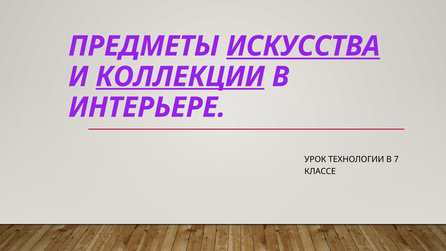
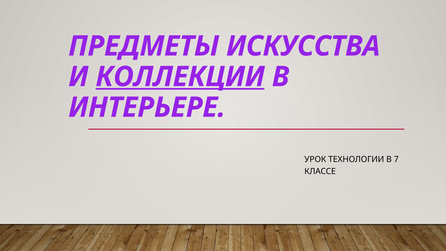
ИСКУССТВА underline: present -> none
